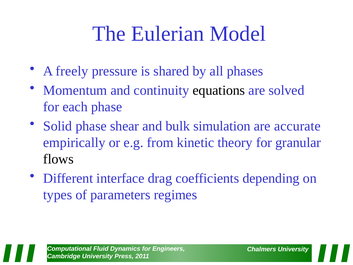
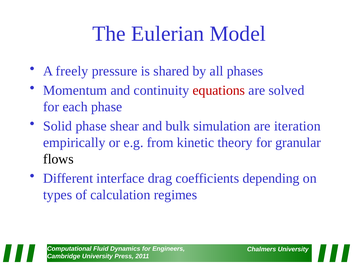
equations colour: black -> red
accurate: accurate -> iteration
parameters: parameters -> calculation
